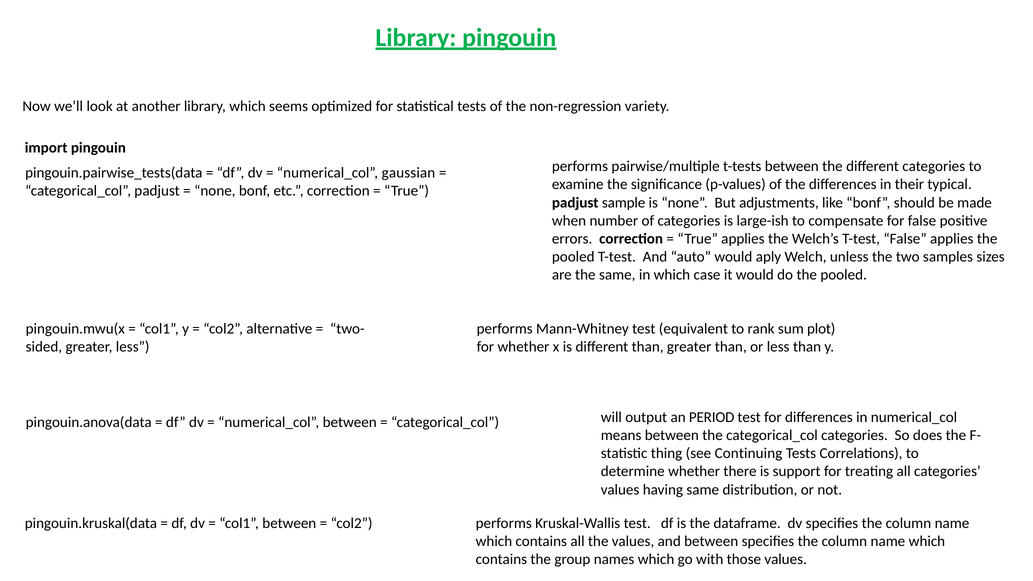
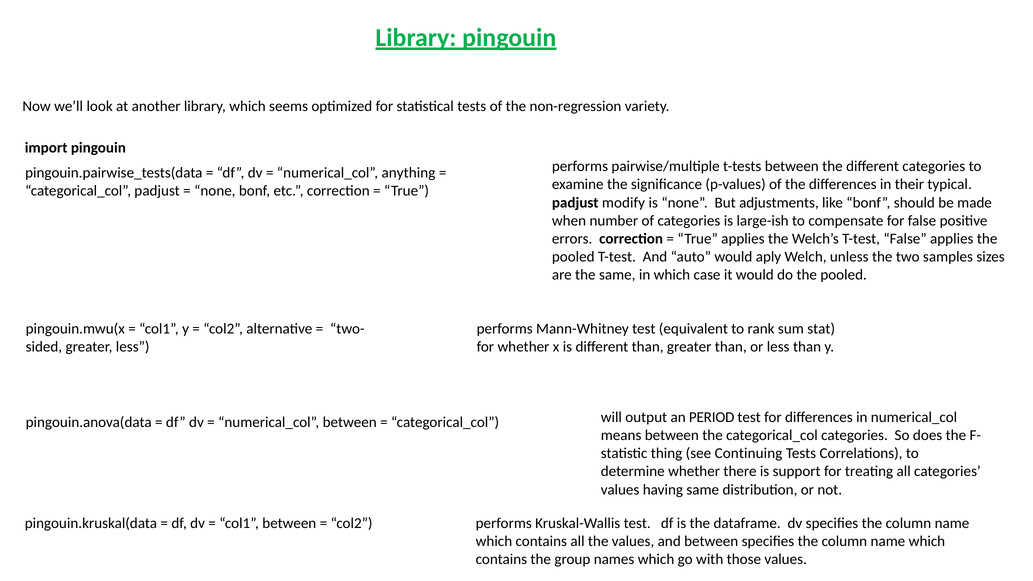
gaussian: gaussian -> anything
sample: sample -> modify
plot: plot -> stat
